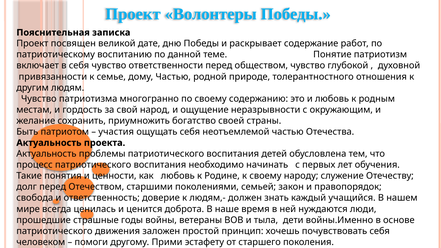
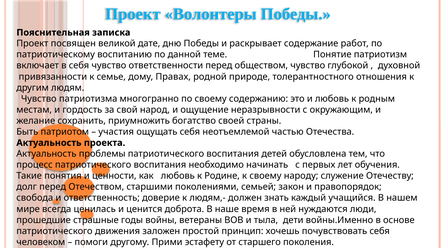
дому Частью: Частью -> Правах
